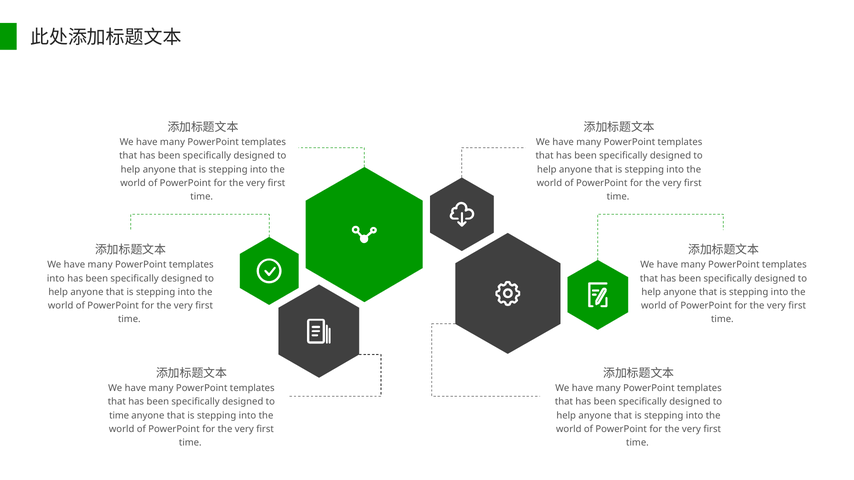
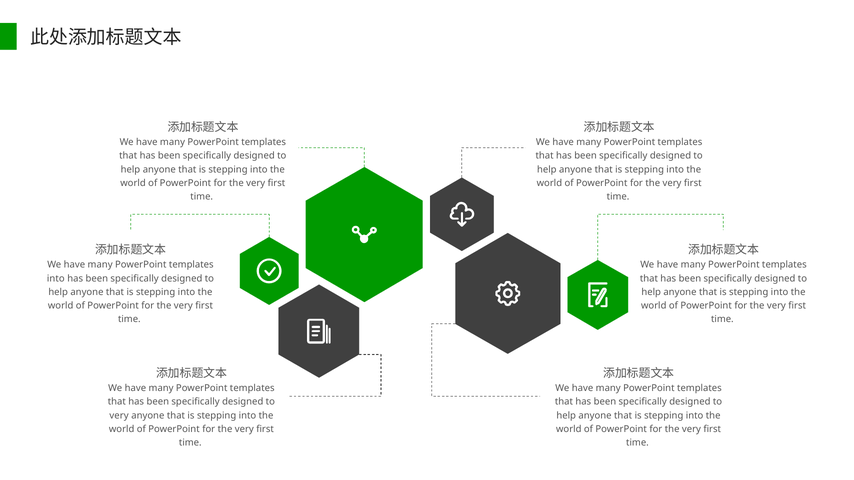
time at (119, 416): time -> very
